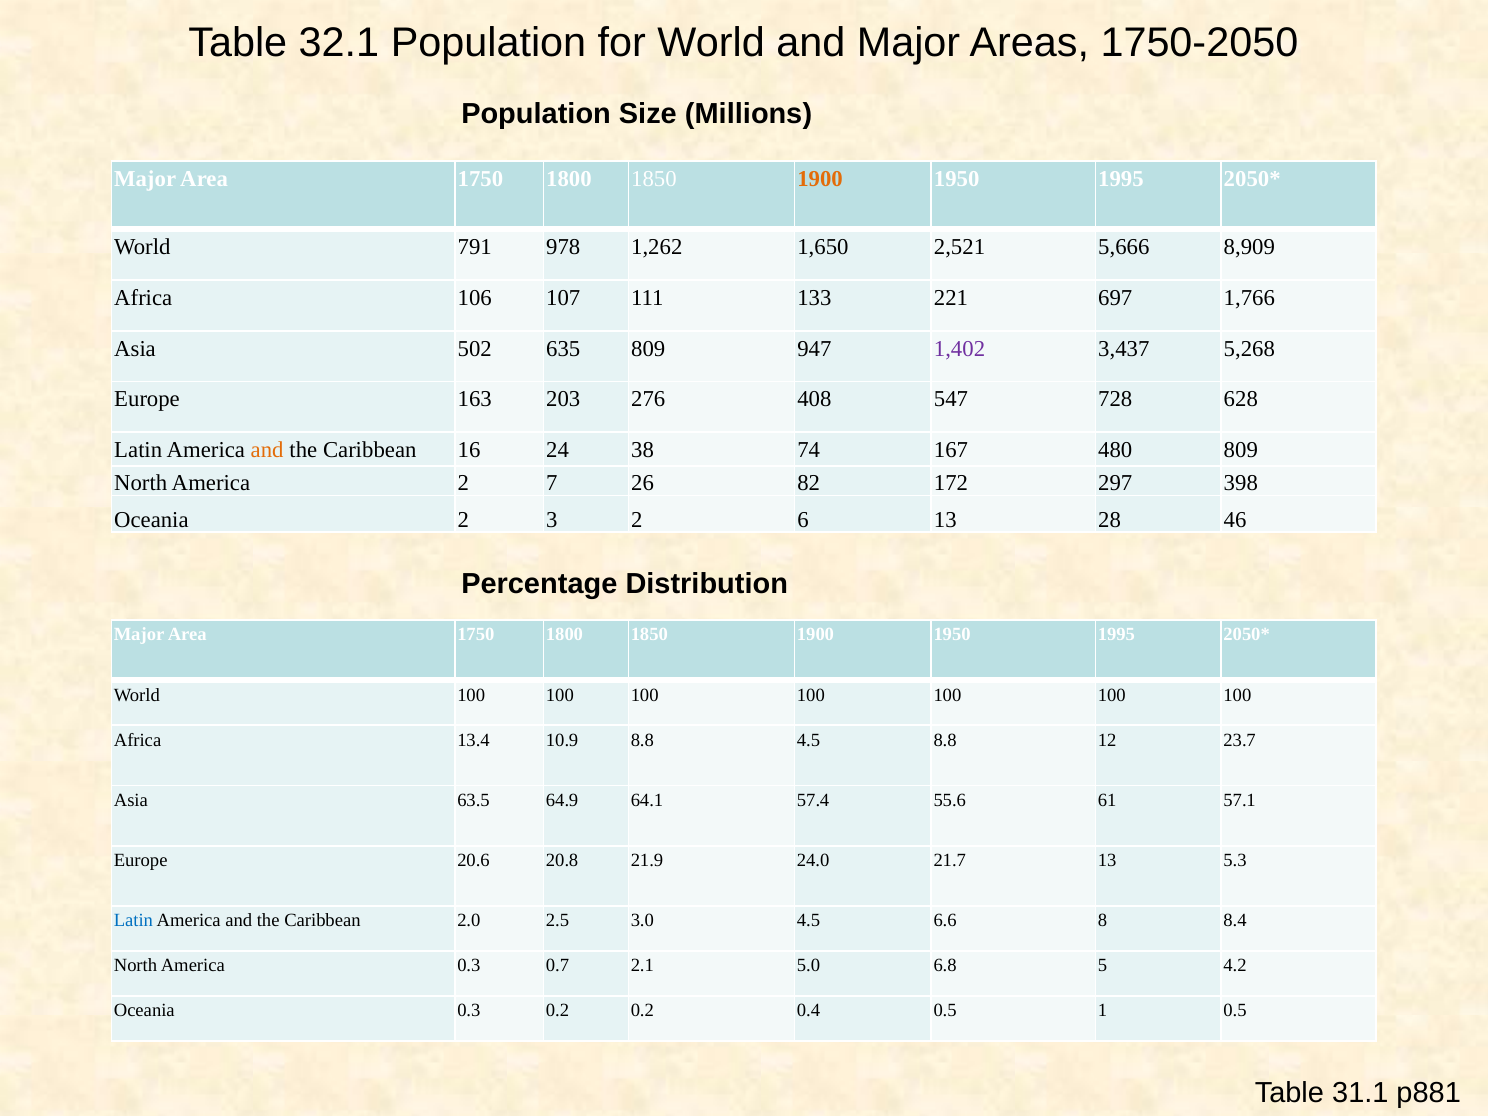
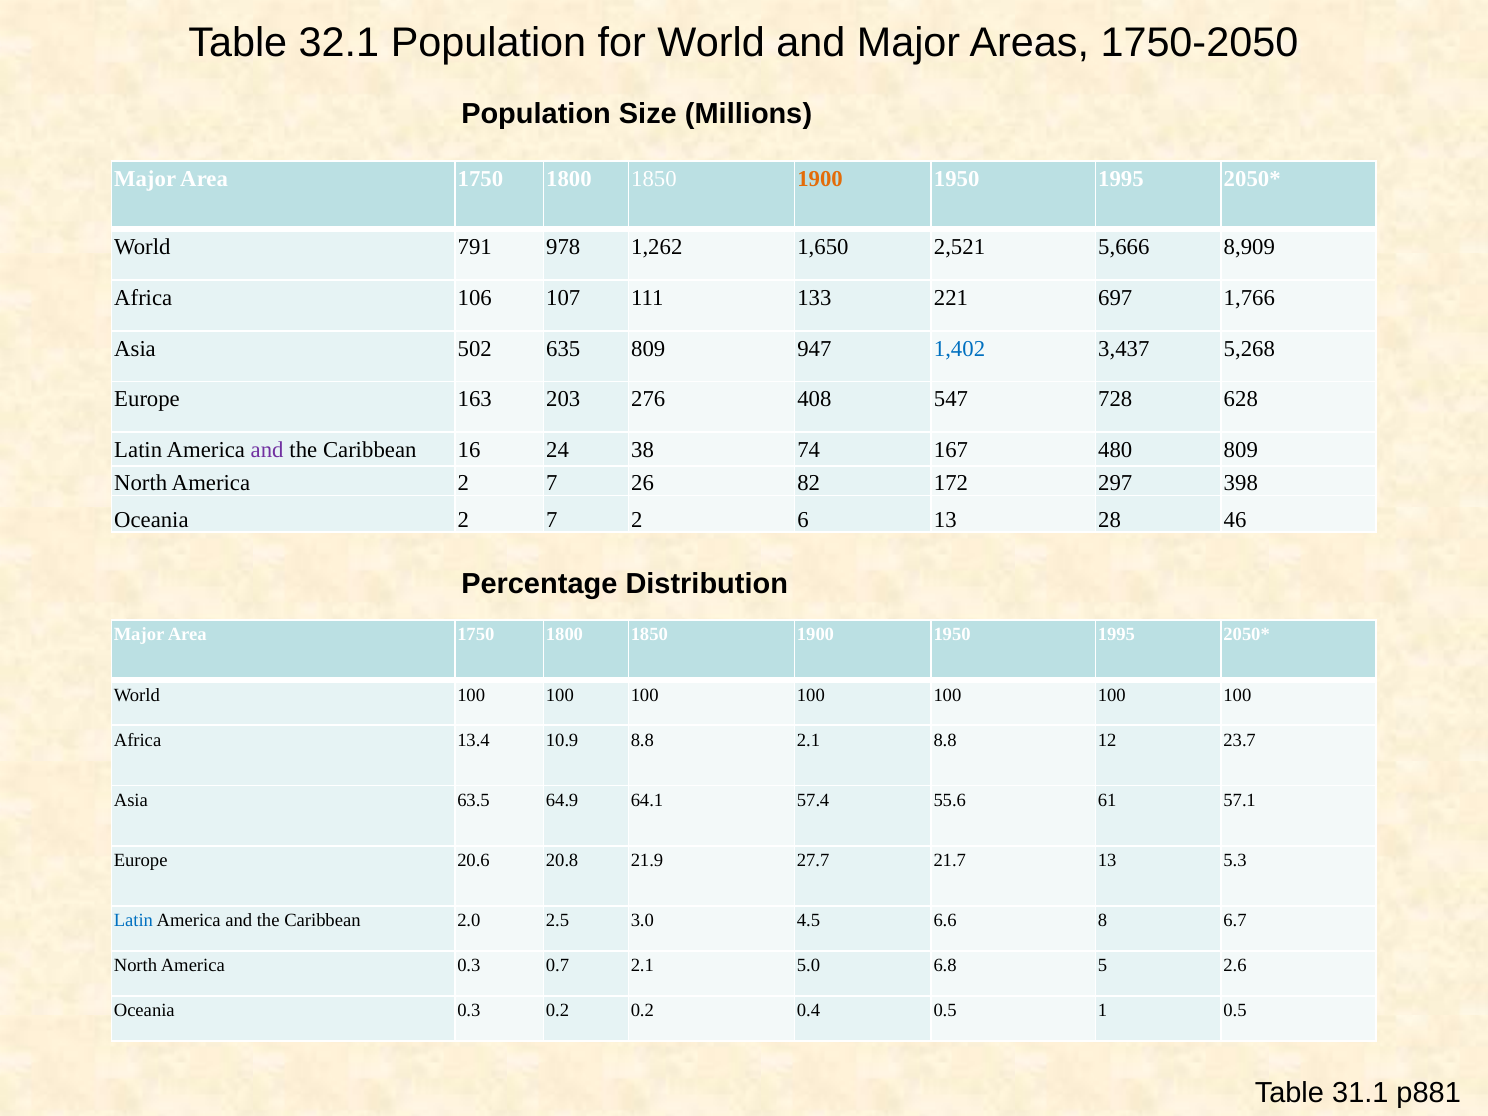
1,402 colour: purple -> blue
and at (267, 450) colour: orange -> purple
Oceania 2 3: 3 -> 7
8.8 4.5: 4.5 -> 2.1
24.0: 24.0 -> 27.7
8.4: 8.4 -> 6.7
4.2: 4.2 -> 2.6
